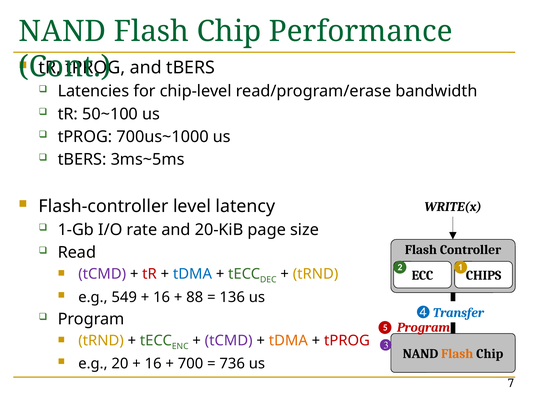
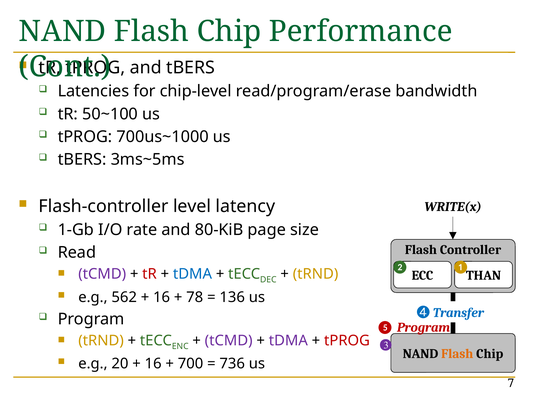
20-KiB: 20-KiB -> 80-KiB
CHIPS: CHIPS -> THAN
549: 549 -> 562
88: 88 -> 78
tDMA at (288, 341) colour: orange -> purple
